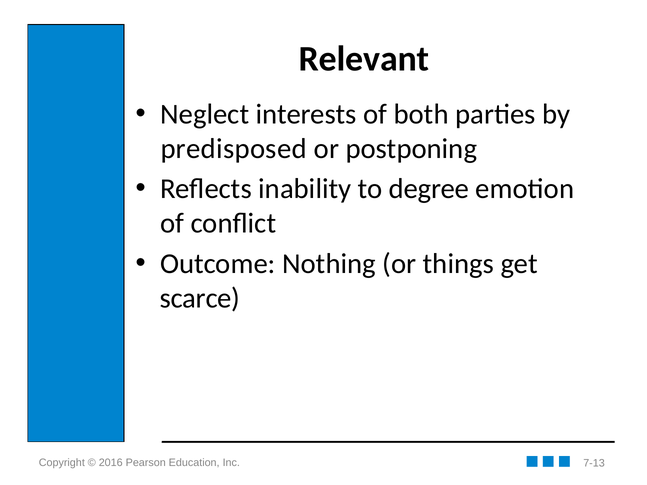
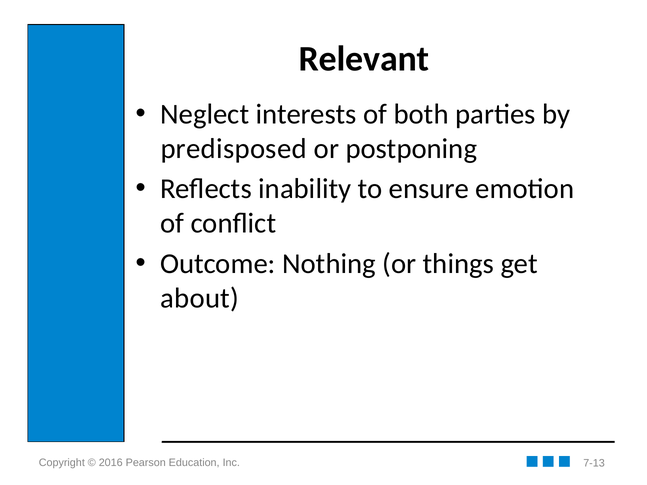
degree: degree -> ensure
scarce: scarce -> about
